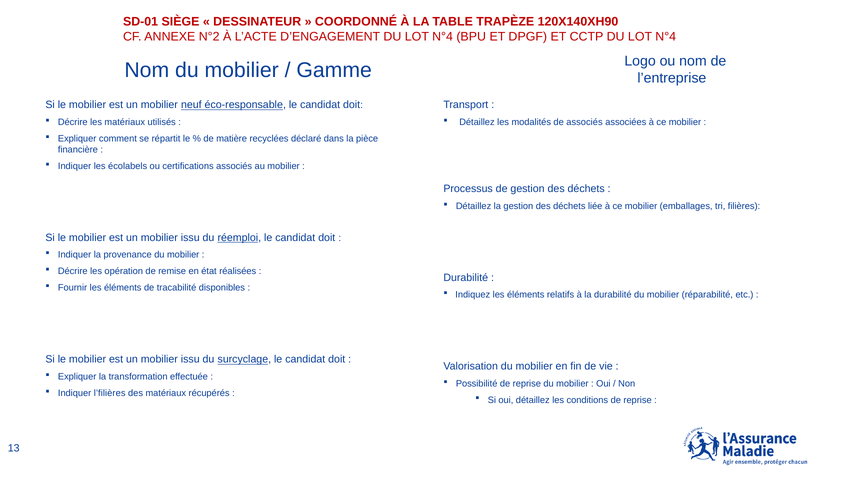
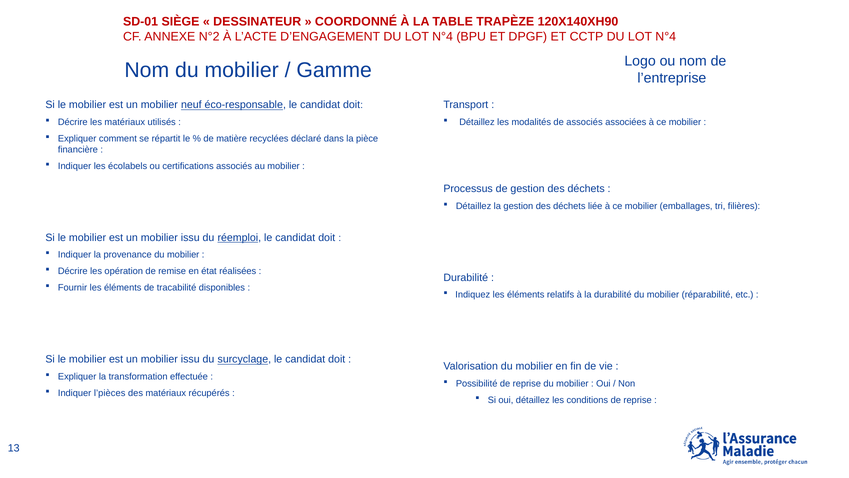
l’filières: l’filières -> l’pièces
